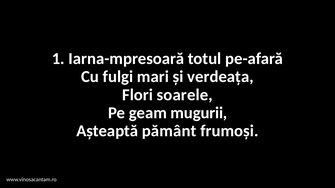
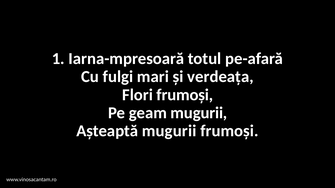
Flori soarele: soarele -> frumoși
Așteaptă pământ: pământ -> mugurii
